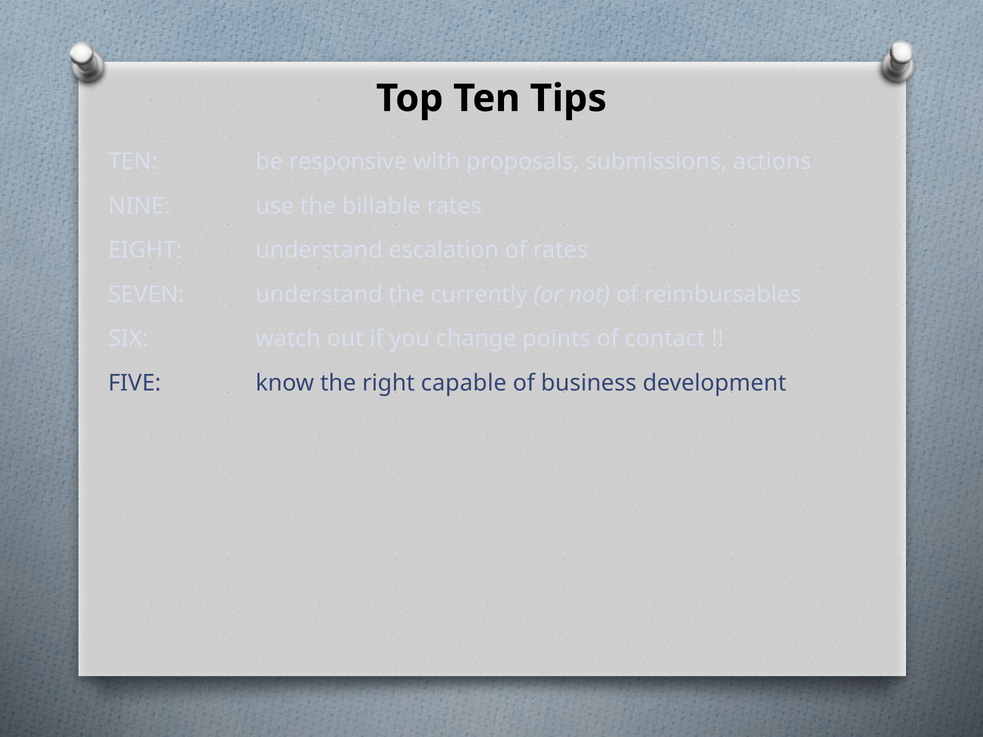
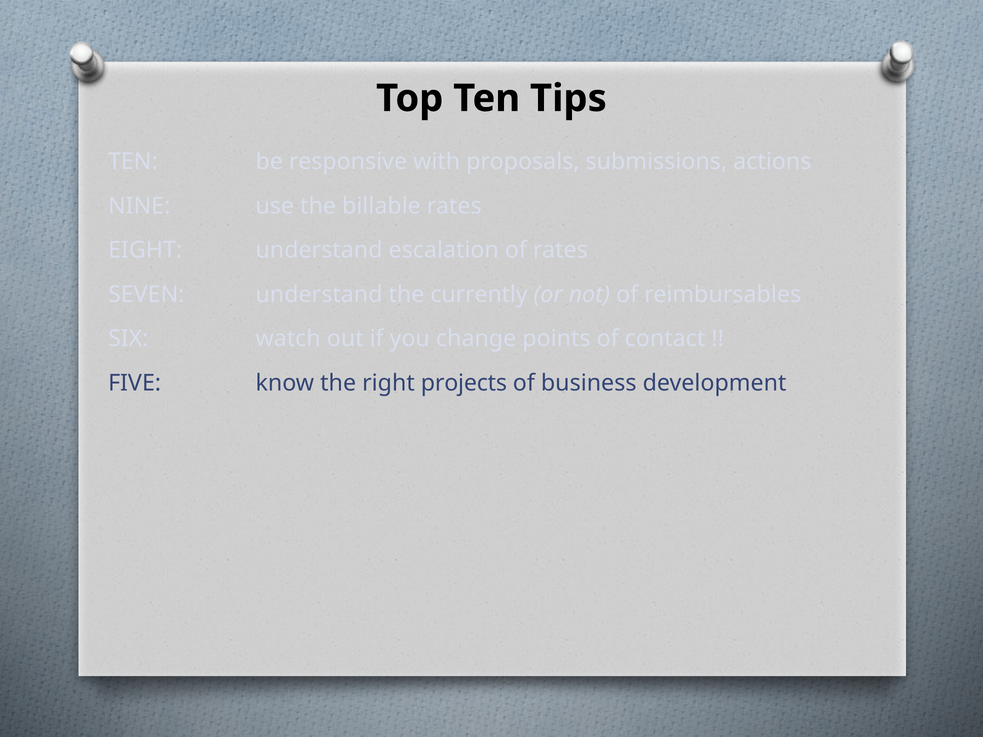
capable: capable -> projects
